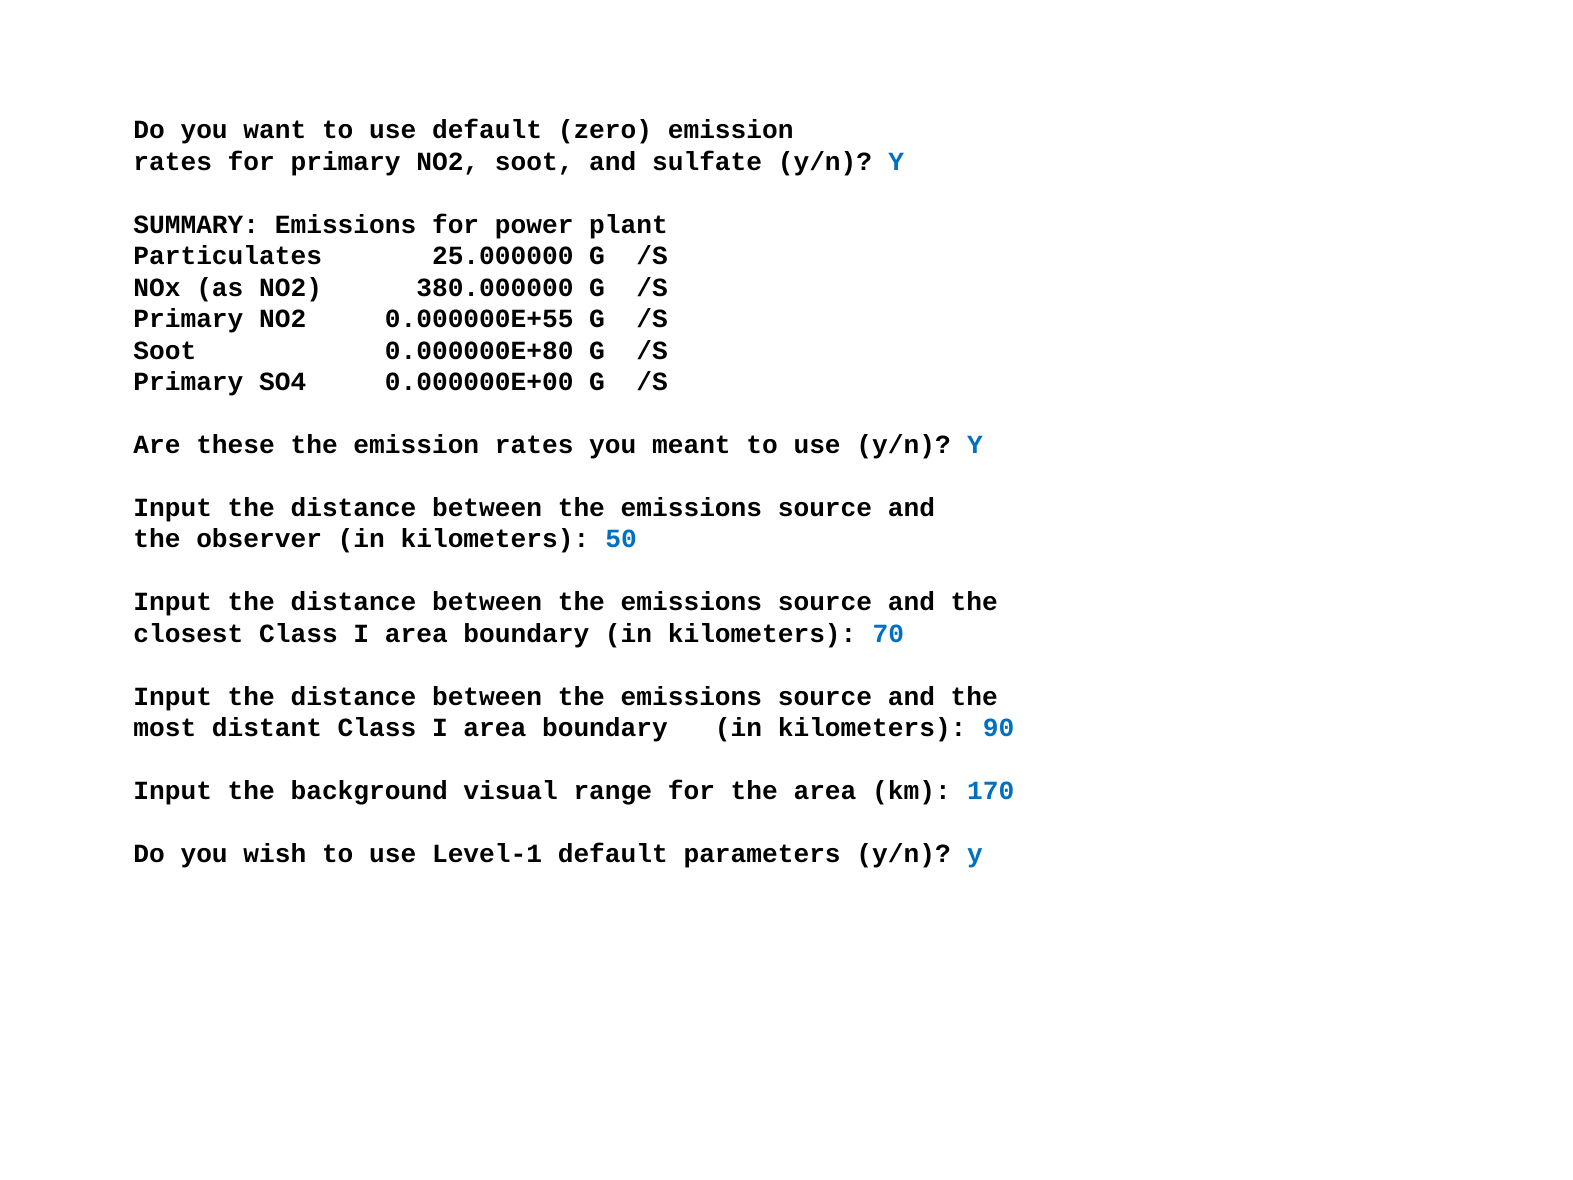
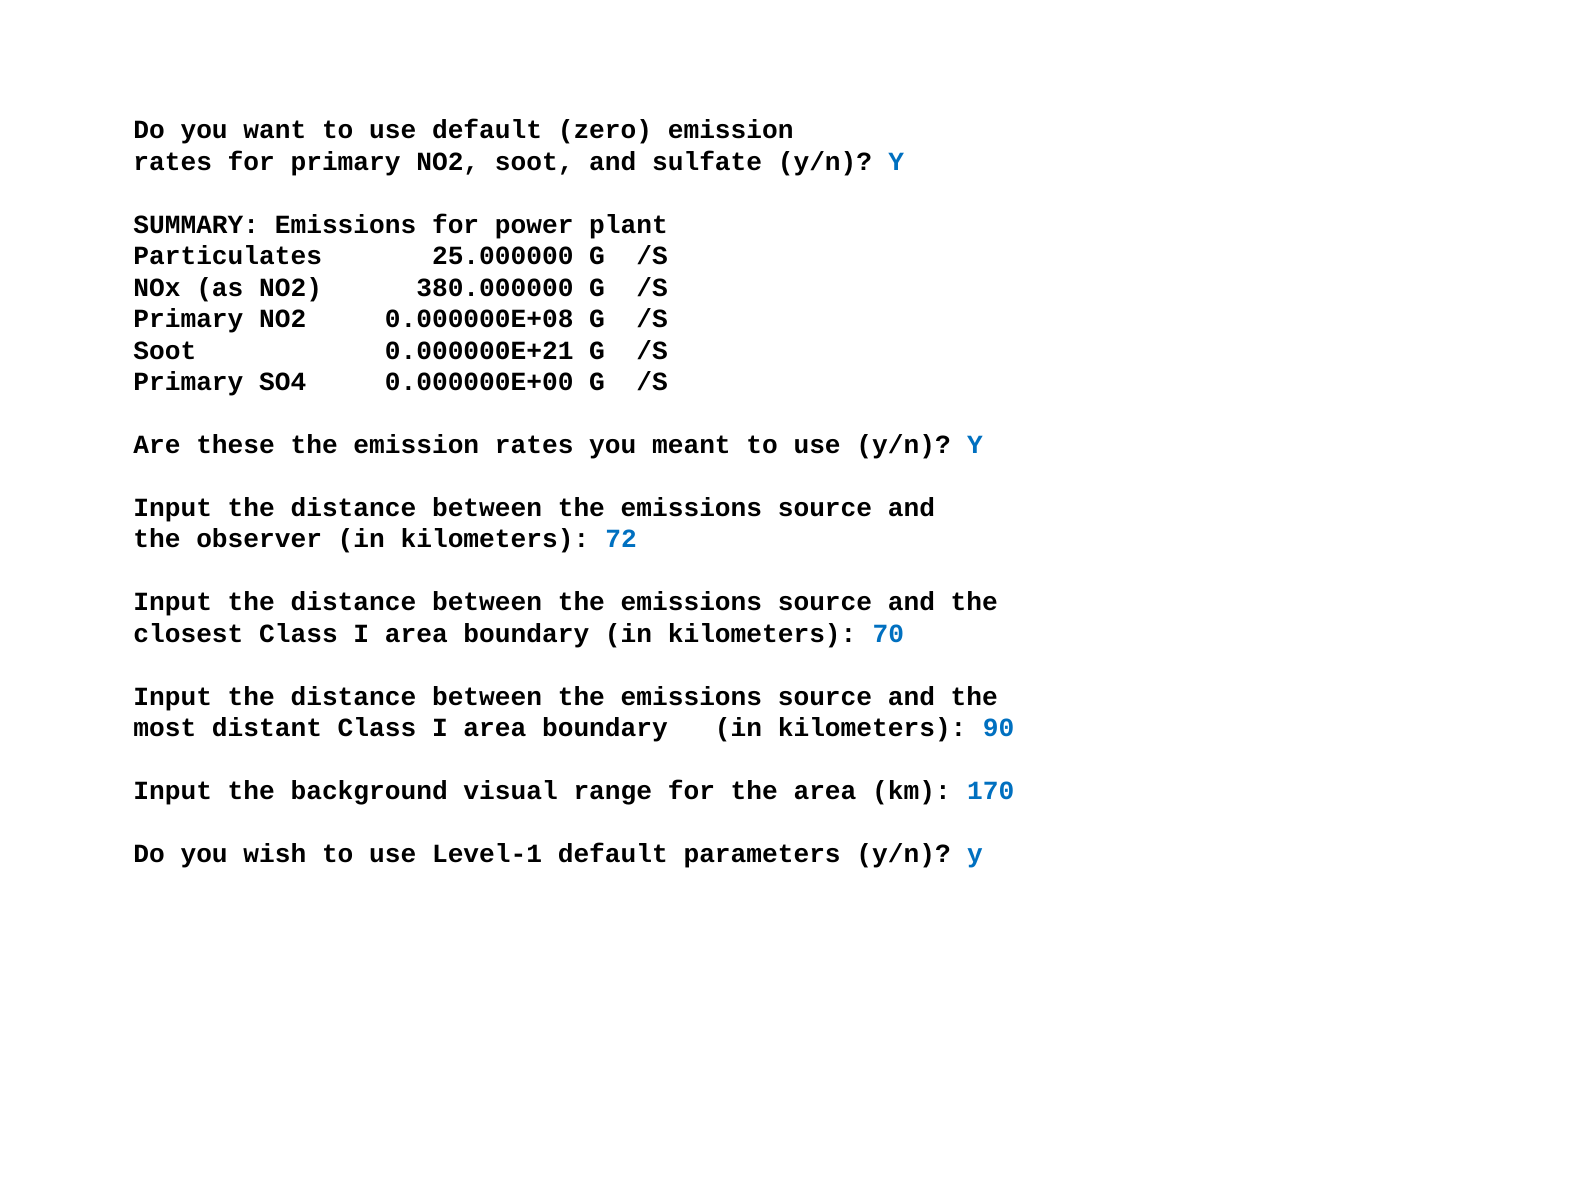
0.000000E+55: 0.000000E+55 -> 0.000000E+08
0.000000E+80: 0.000000E+80 -> 0.000000E+21
50: 50 -> 72
